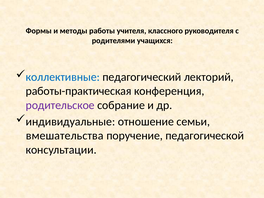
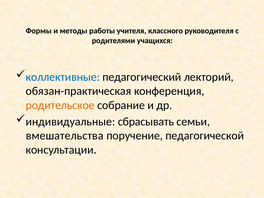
работы-практическая: работы-практическая -> обязан-практическая
родительское colour: purple -> orange
отношение: отношение -> сбрасывать
